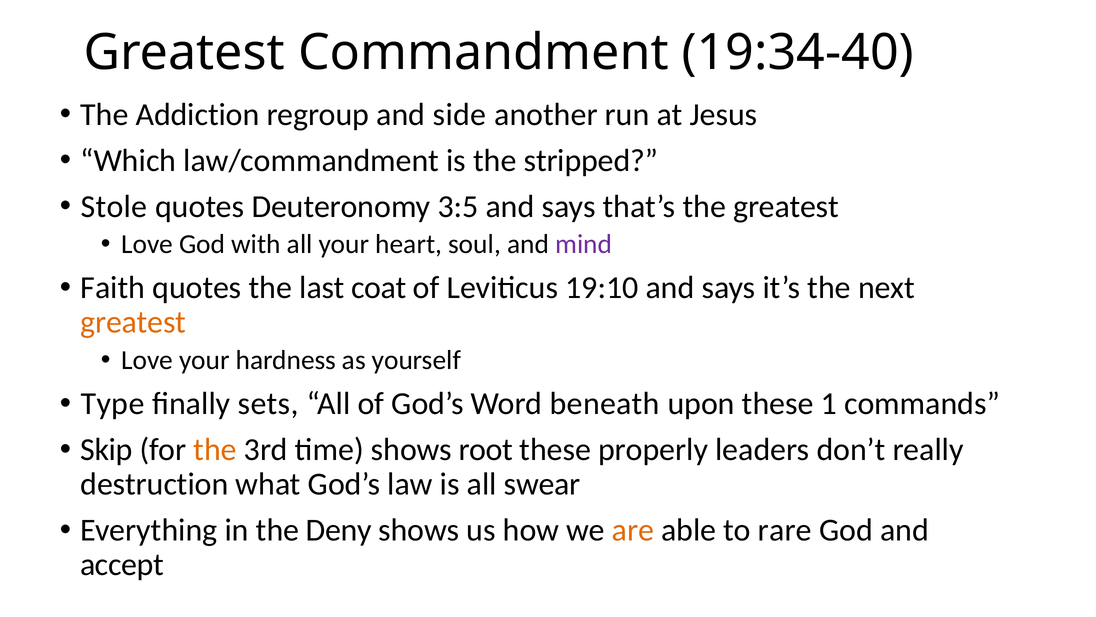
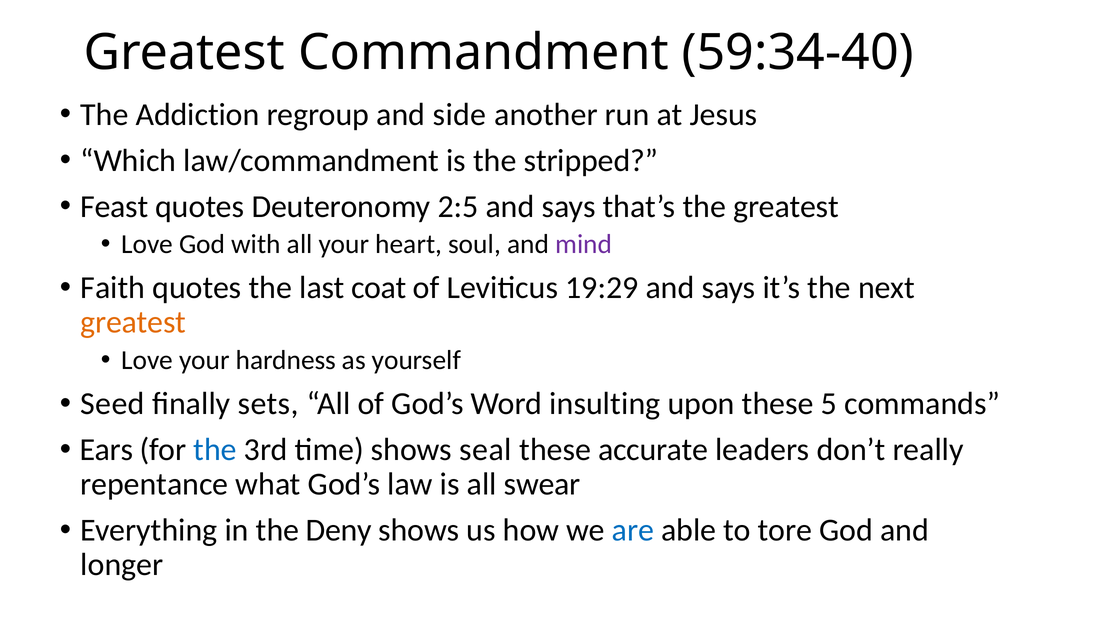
19:34-40: 19:34-40 -> 59:34-40
Stole: Stole -> Feast
3:5: 3:5 -> 2:5
19:10: 19:10 -> 19:29
Type: Type -> Seed
beneath: beneath -> insulting
1: 1 -> 5
Skip: Skip -> Ears
the at (215, 449) colour: orange -> blue
root: root -> seal
properly: properly -> accurate
destruction: destruction -> repentance
are colour: orange -> blue
rare: rare -> tore
accept: accept -> longer
